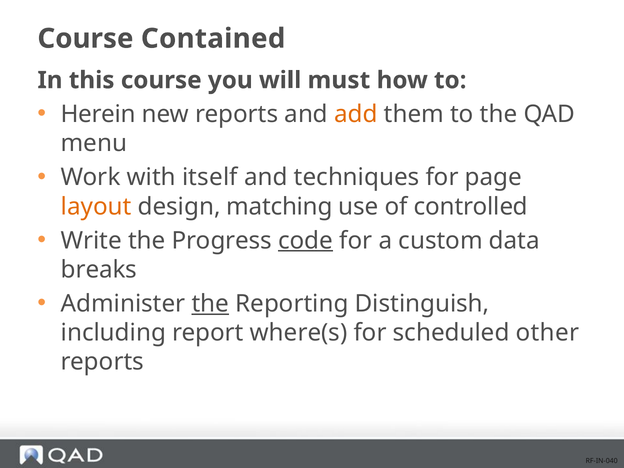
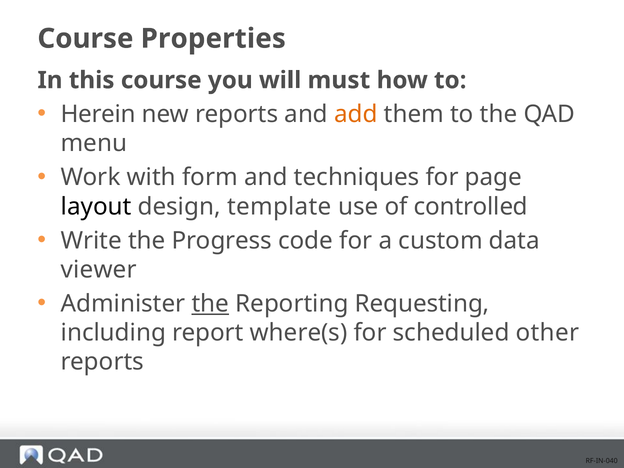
Contained: Contained -> Properties
itself: itself -> form
layout colour: orange -> black
matching: matching -> template
code underline: present -> none
breaks: breaks -> viewer
Distinguish: Distinguish -> Requesting
